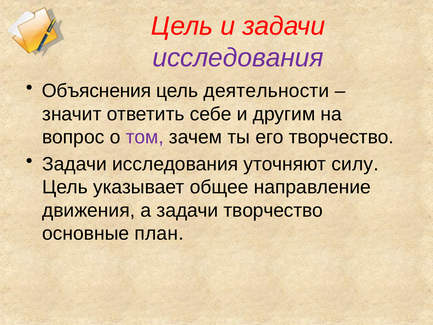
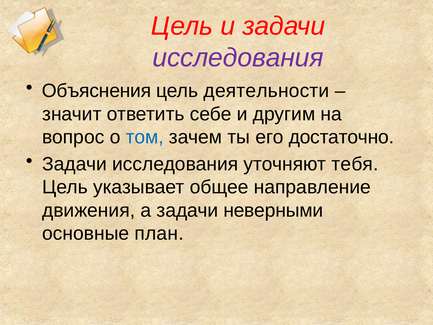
том colour: purple -> blue
его творчество: творчество -> достаточно
силу: силу -> тебя
задачи творчество: творчество -> неверными
